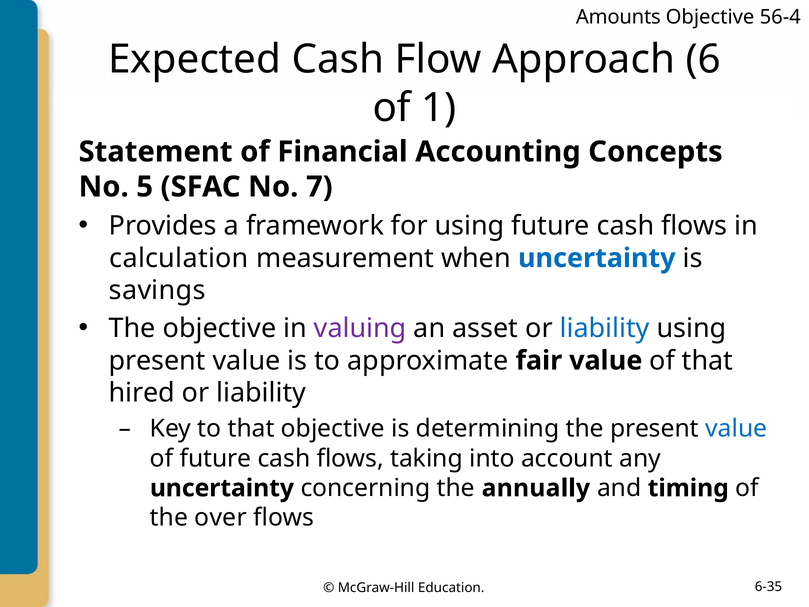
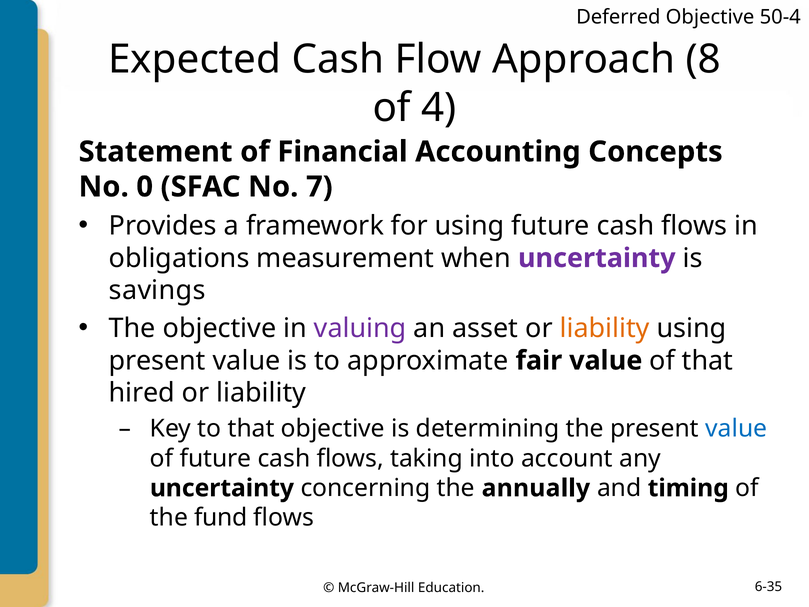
Amounts: Amounts -> Deferred
56-4: 56-4 -> 50-4
6: 6 -> 8
1: 1 -> 4
5: 5 -> 0
calculation: calculation -> obligations
uncertainty at (597, 258) colour: blue -> purple
liability at (605, 328) colour: blue -> orange
over: over -> fund
